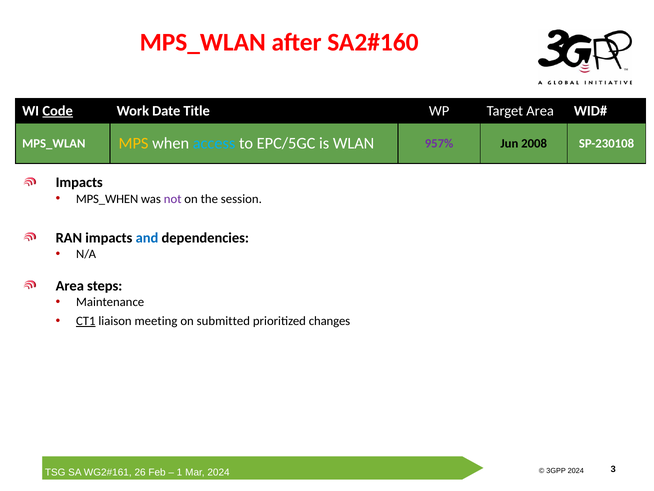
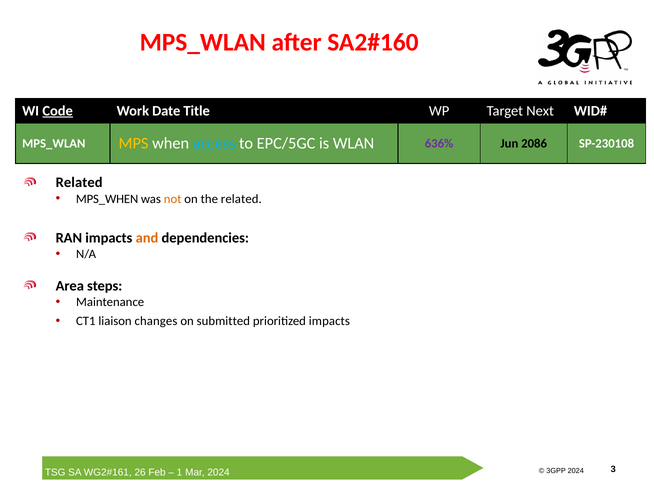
Target Area: Area -> Next
957%: 957% -> 636%
2008: 2008 -> 2086
Impacts at (79, 182): Impacts -> Related
not colour: purple -> orange
the session: session -> related
and colour: blue -> orange
CT1 underline: present -> none
meeting: meeting -> changes
prioritized changes: changes -> impacts
